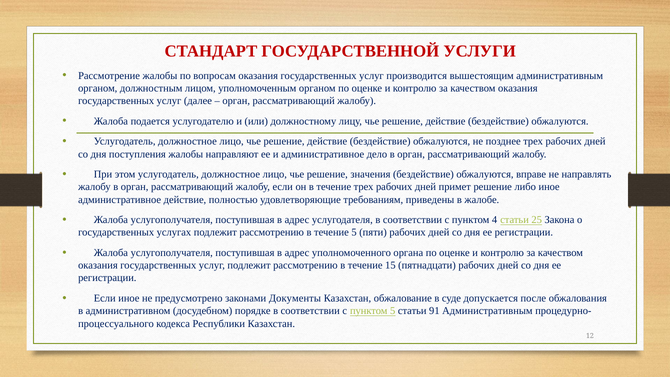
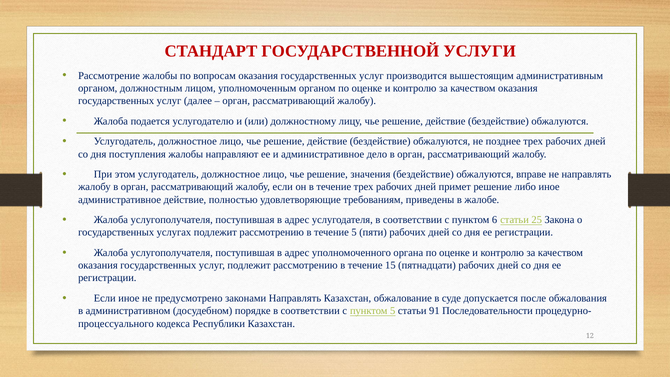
4: 4 -> 6
законами Документы: Документы -> Направлять
91 Административным: Административным -> Последовательности
